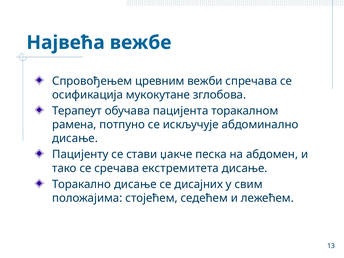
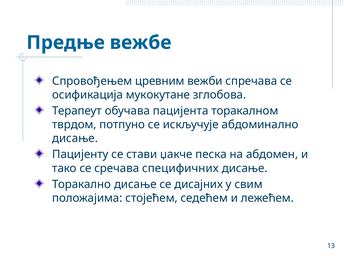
Највећа: Највећа -> Предње
рамена: рамена -> тврдом
екстремитета: екстремитета -> специфичних
